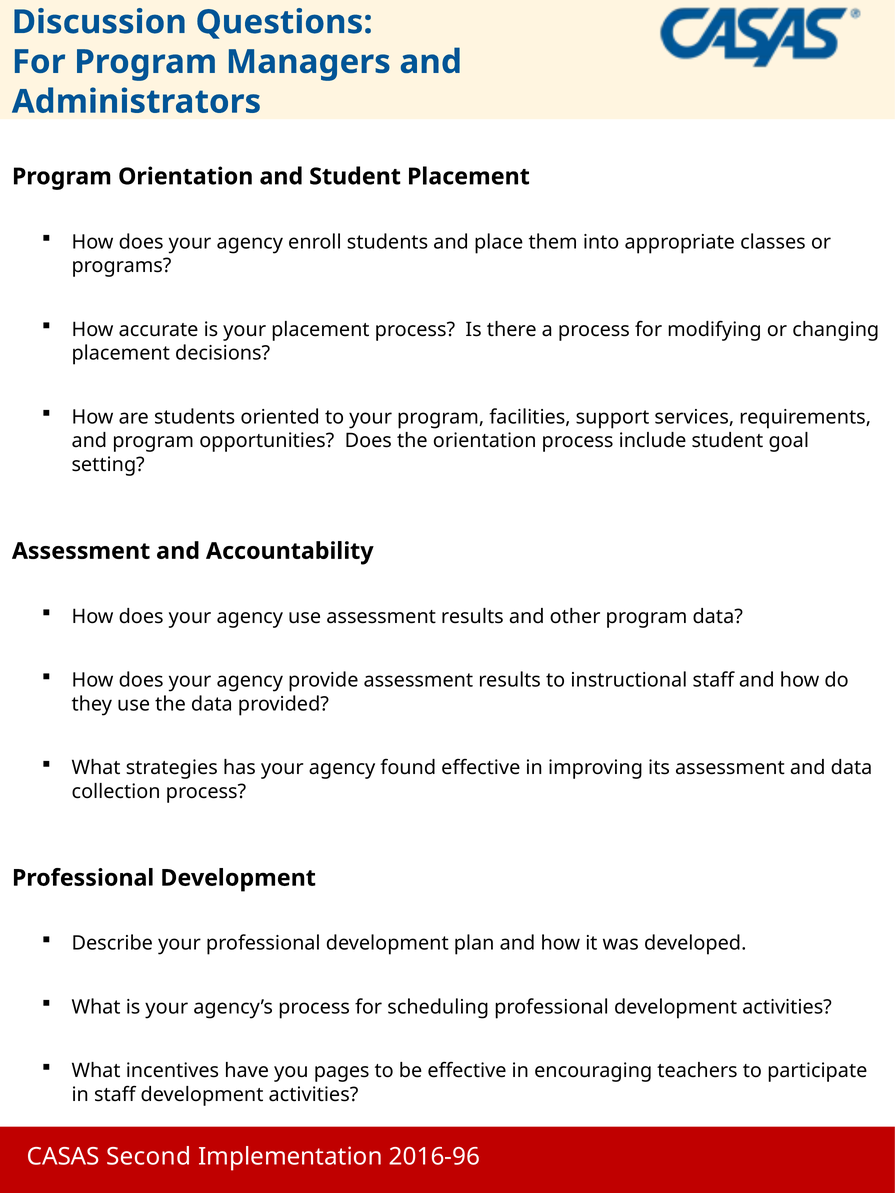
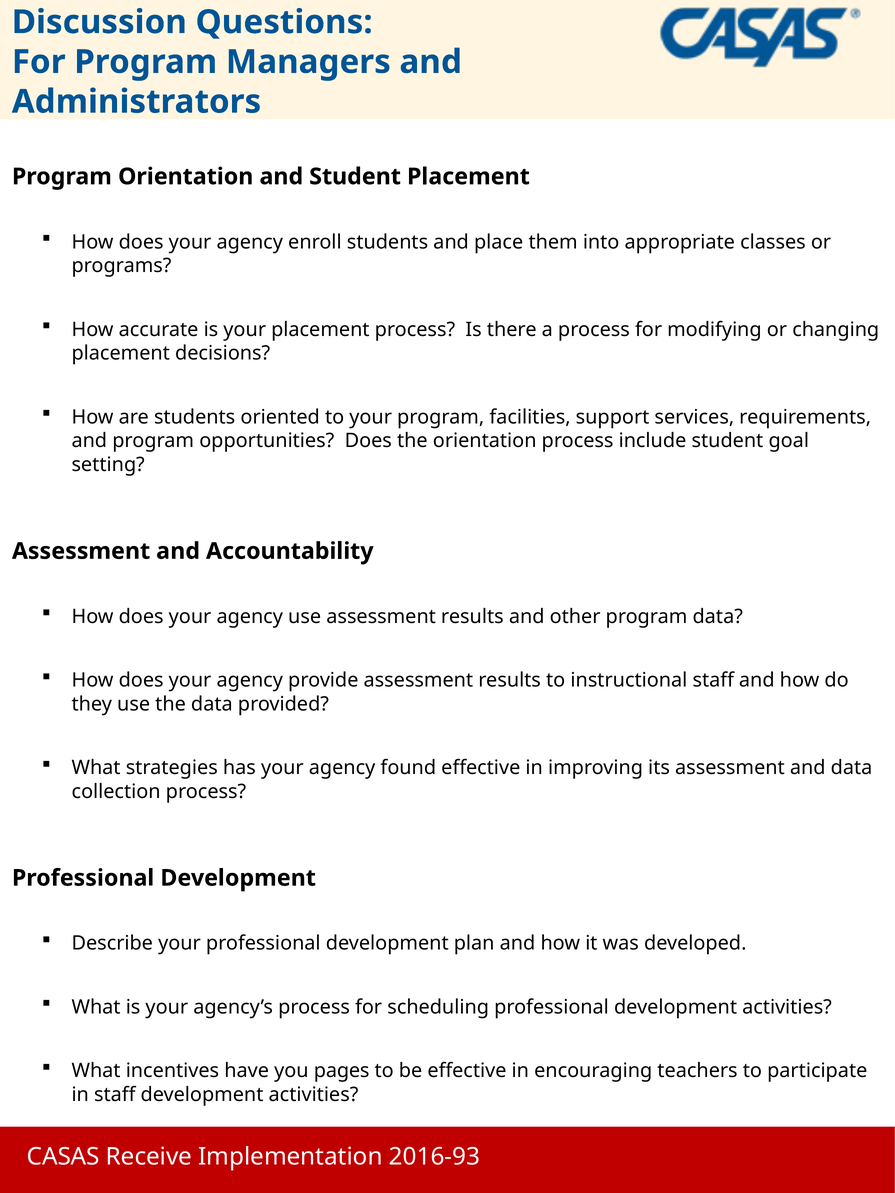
Second: Second -> Receive
2016-96: 2016-96 -> 2016-93
